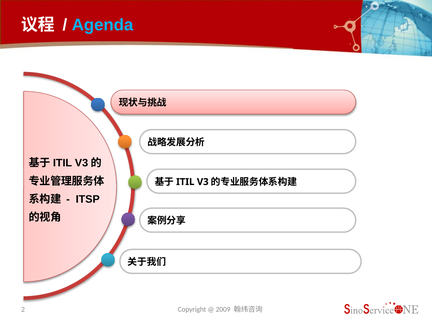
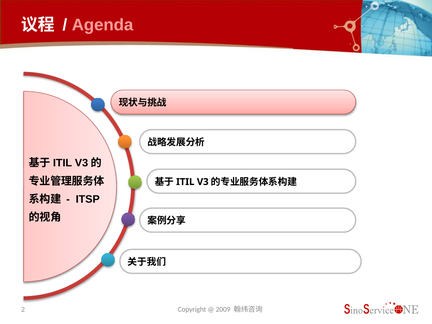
Agenda colour: light blue -> pink
